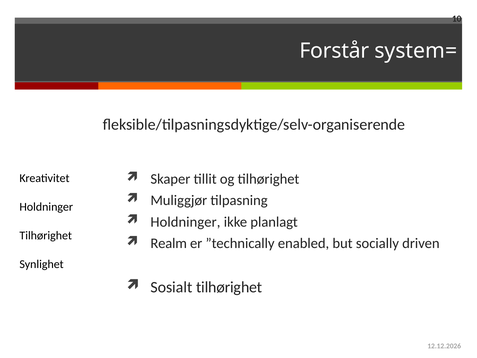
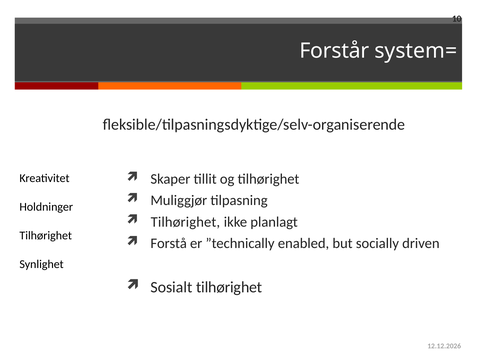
Holdninger at (185, 222): Holdninger -> Tilhørighet
Realm: Realm -> Forstå
